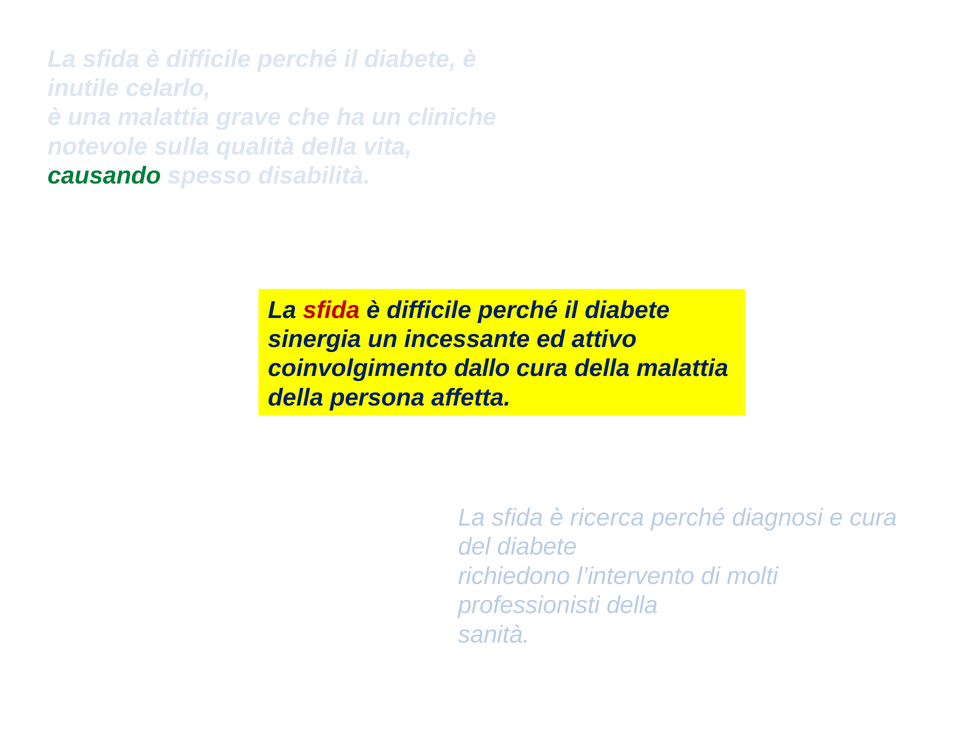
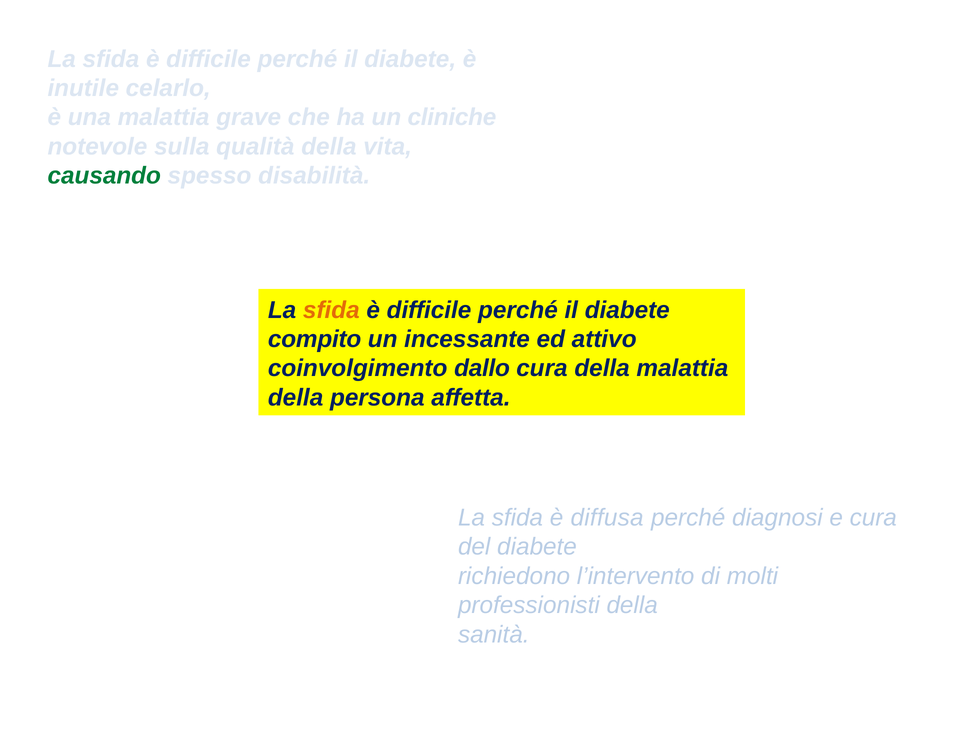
sfida at (331, 310) colour: red -> orange
sinergia: sinergia -> compito
ricerca: ricerca -> diffusa
